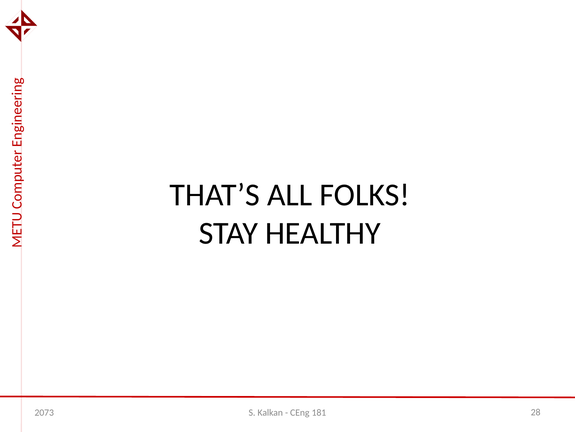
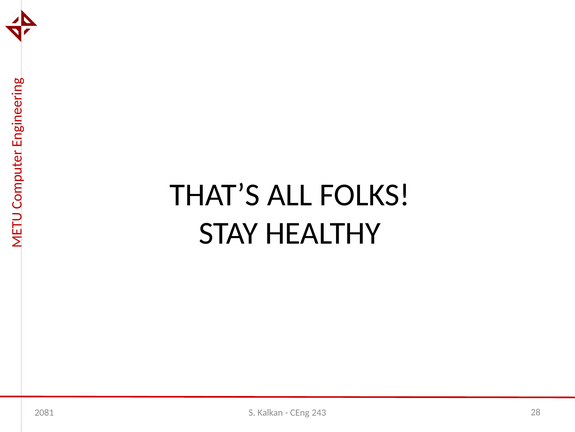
2073: 2073 -> 2081
181: 181 -> 243
